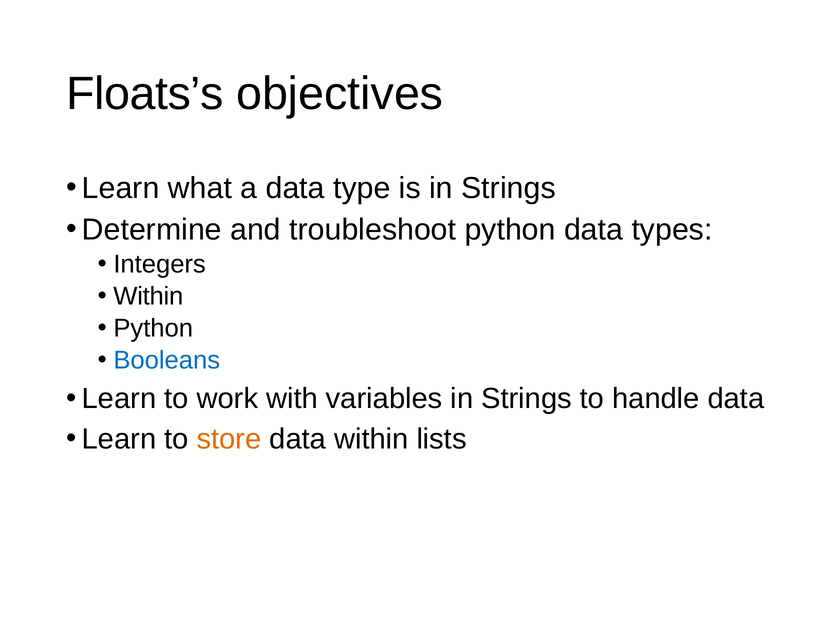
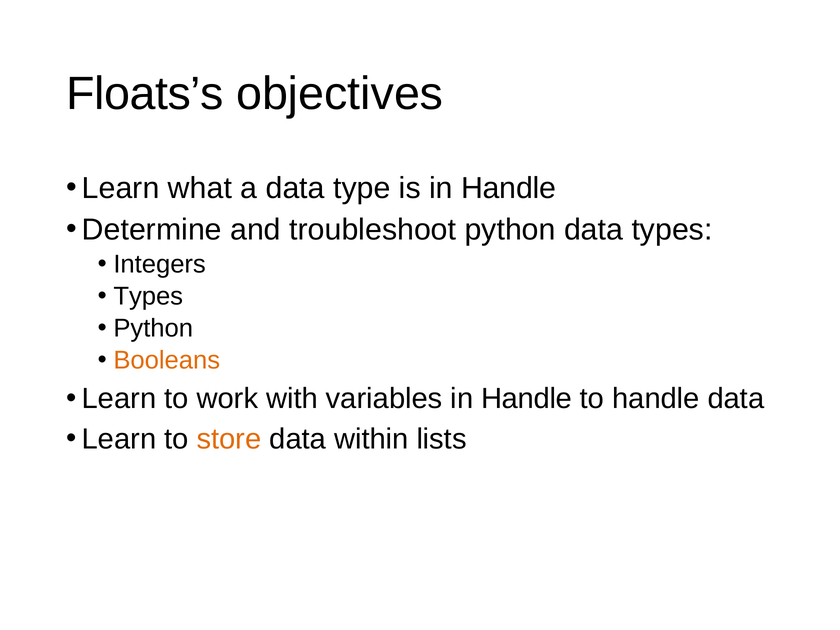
is in Strings: Strings -> Handle
Within at (148, 296): Within -> Types
Booleans colour: blue -> orange
variables in Strings: Strings -> Handle
